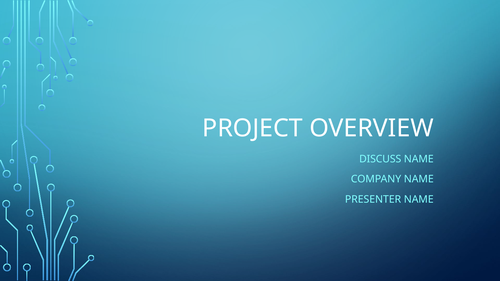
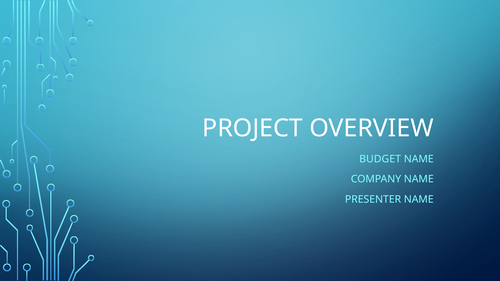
DISCUSS: DISCUSS -> BUDGET
